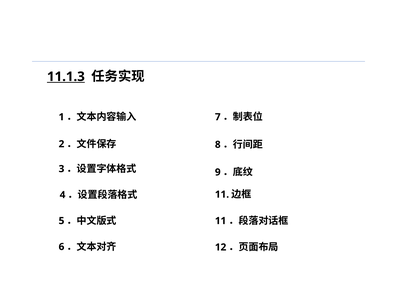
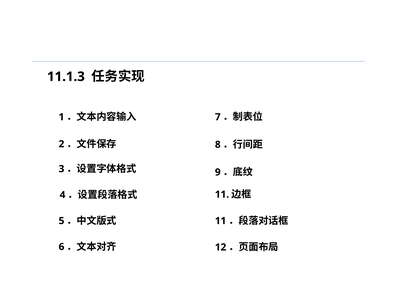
11.1.3 underline: present -> none
